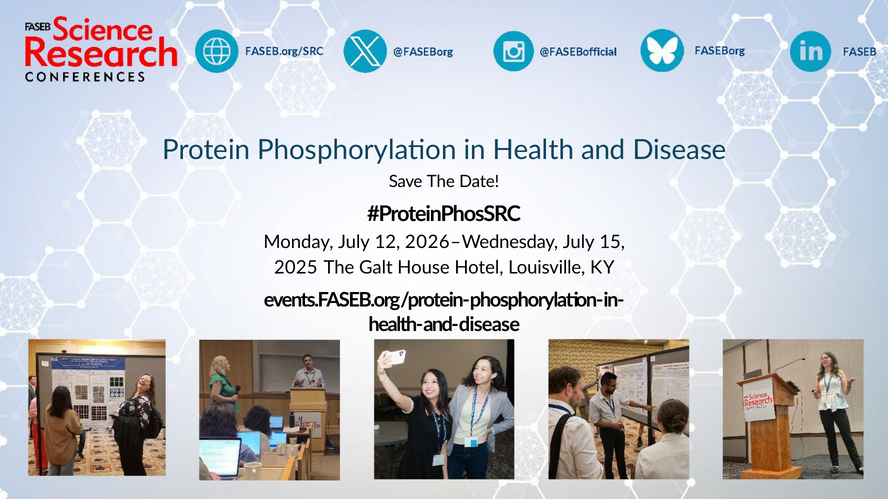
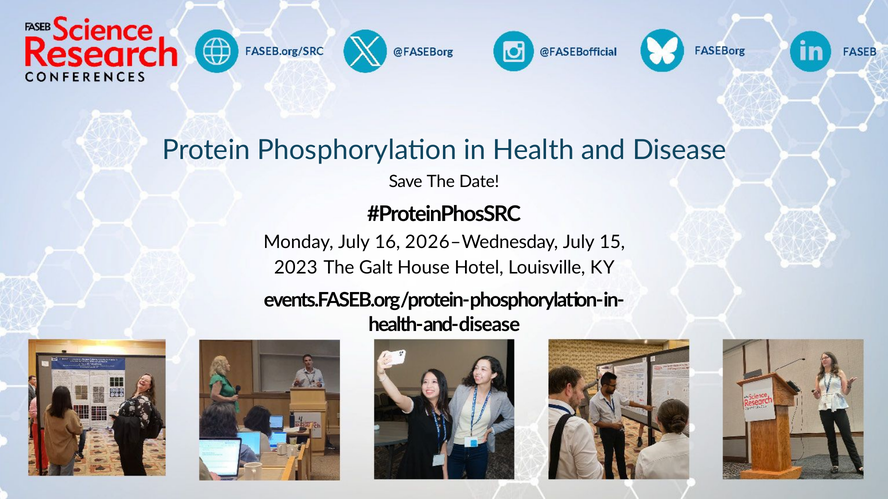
12: 12 -> 16
2025: 2025 -> 2023
